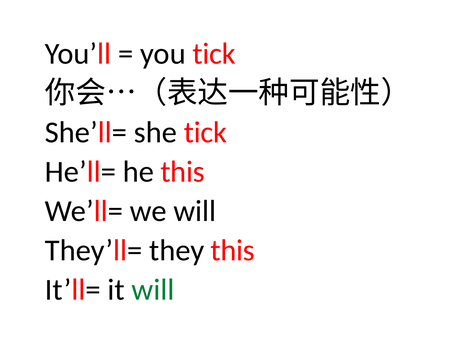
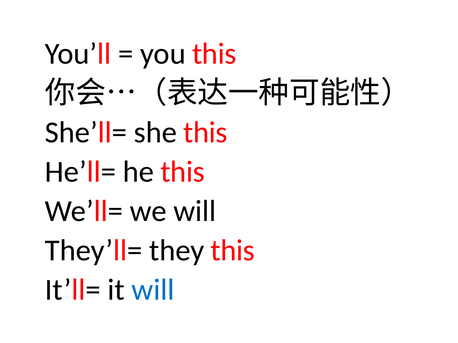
you tick: tick -> this
she tick: tick -> this
will at (153, 290) colour: green -> blue
